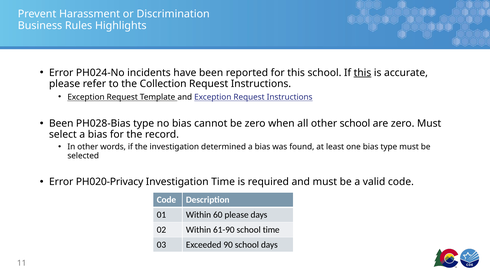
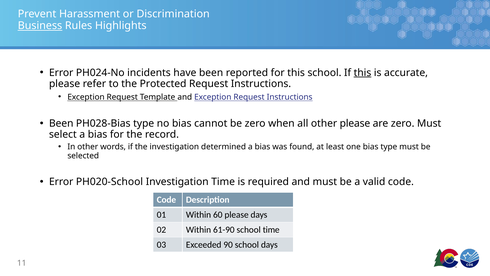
Business underline: none -> present
Collection: Collection -> Protected
other school: school -> please
PH020-Privacy: PH020-Privacy -> PH020-School
